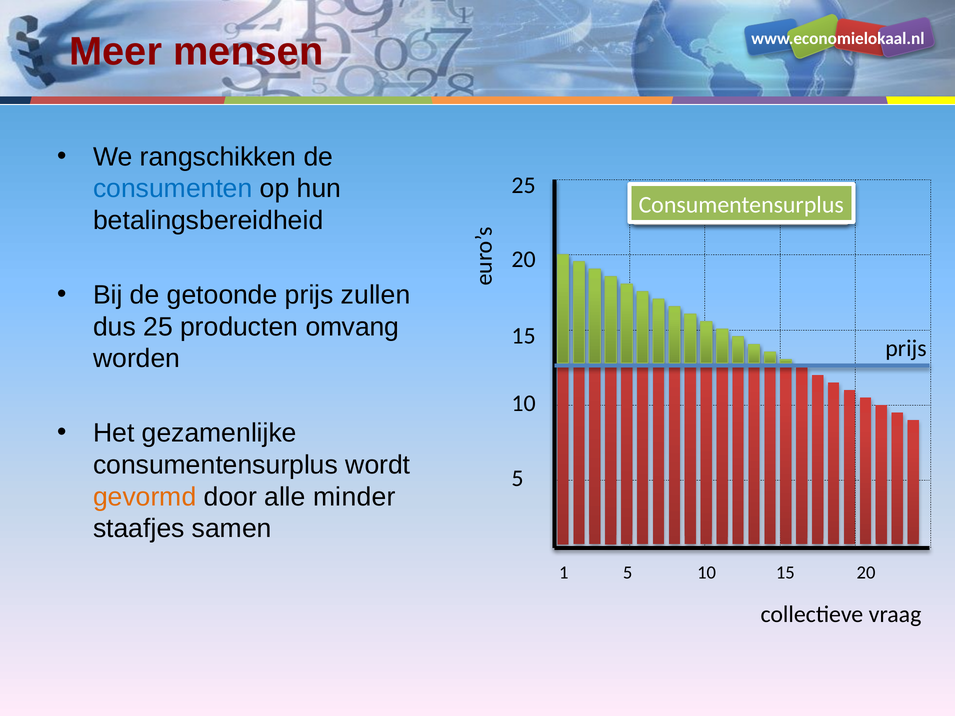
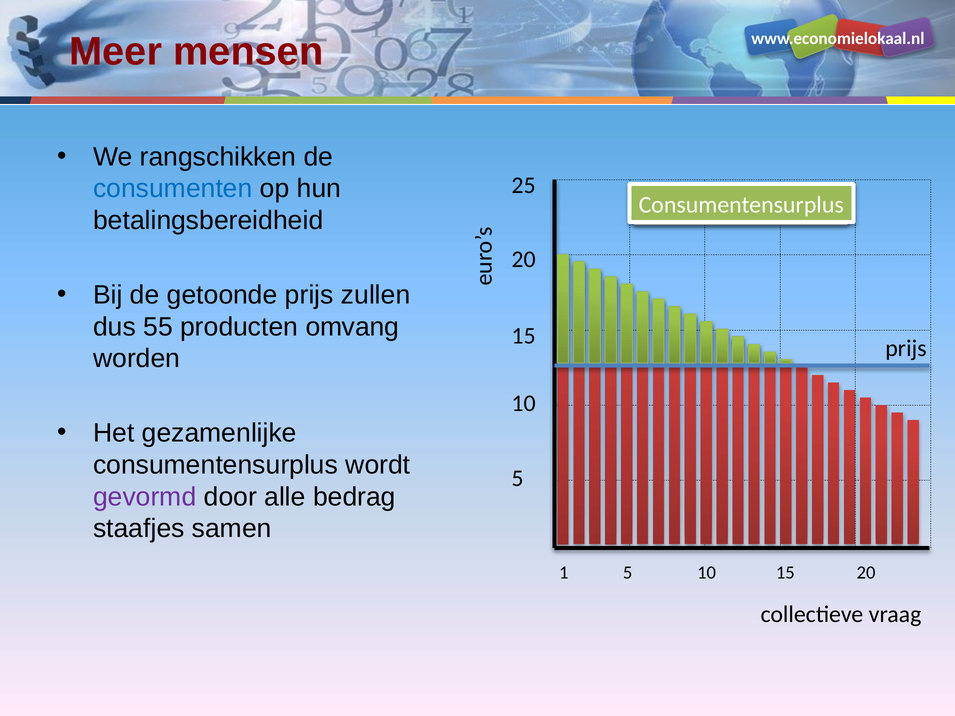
dus 25: 25 -> 55
gevormd colour: orange -> purple
minder: minder -> bedrag
